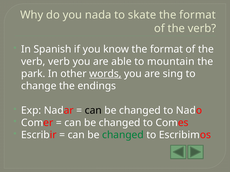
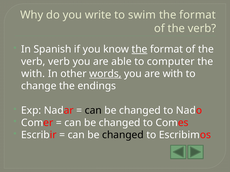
nada: nada -> write
skate: skate -> swim
the at (140, 49) underline: none -> present
mountain: mountain -> computer
park at (33, 74): park -> with
are sing: sing -> with
changed at (123, 135) colour: green -> black
